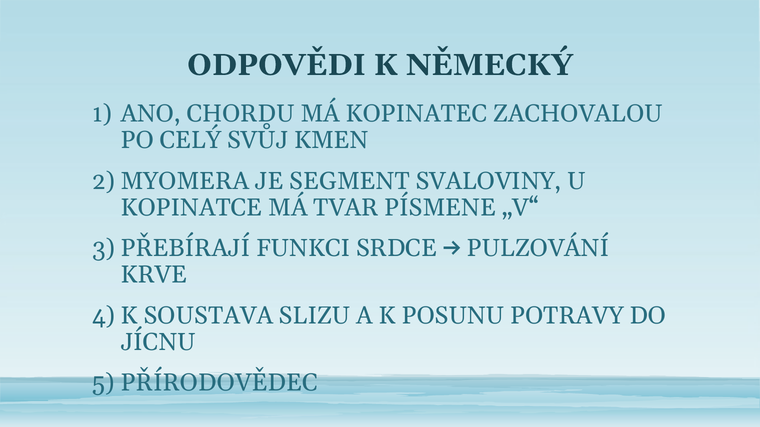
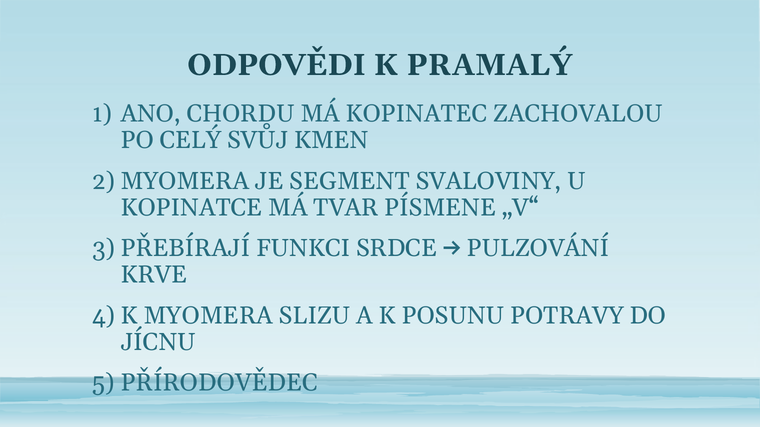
NĚMECKÝ: NĚMECKÝ -> PRAMALÝ
SOUSTAVA: SOUSTAVA -> MYOMERA
